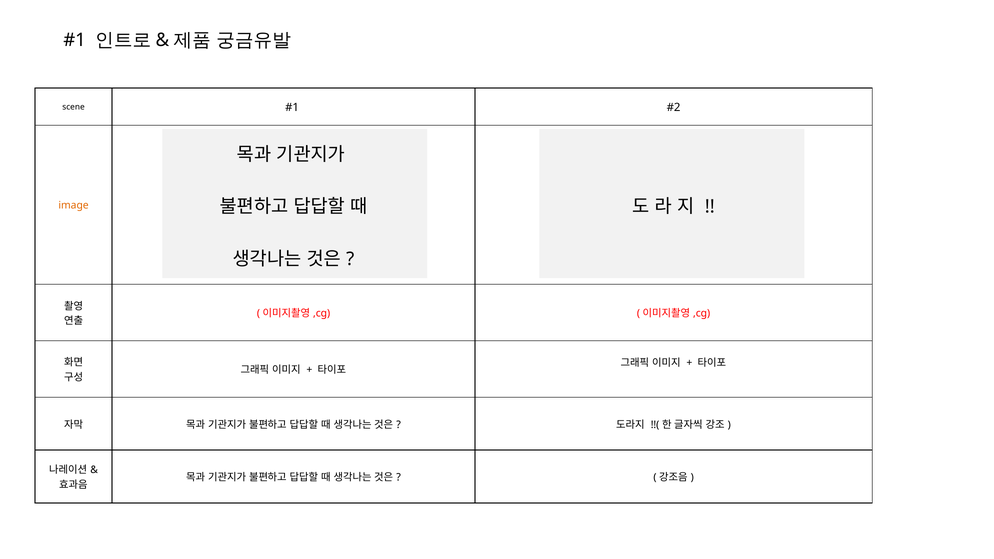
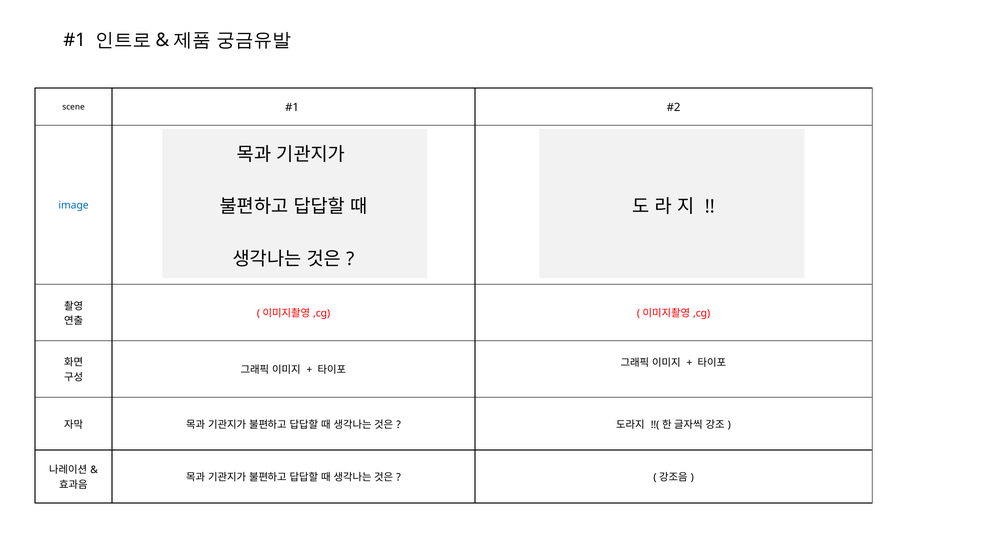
image colour: orange -> blue
